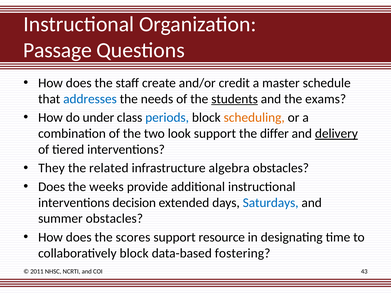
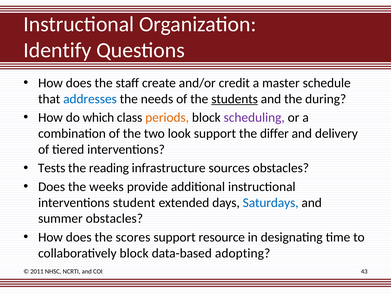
Passage: Passage -> Identify
exams: exams -> during
under: under -> which
periods colour: blue -> orange
scheduling colour: orange -> purple
delivery underline: present -> none
They: They -> Tests
related: related -> reading
algebra: algebra -> sources
decision: decision -> student
fostering: fostering -> adopting
